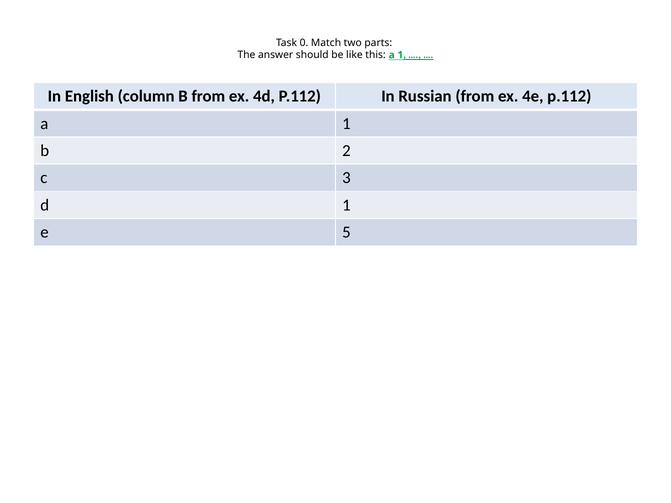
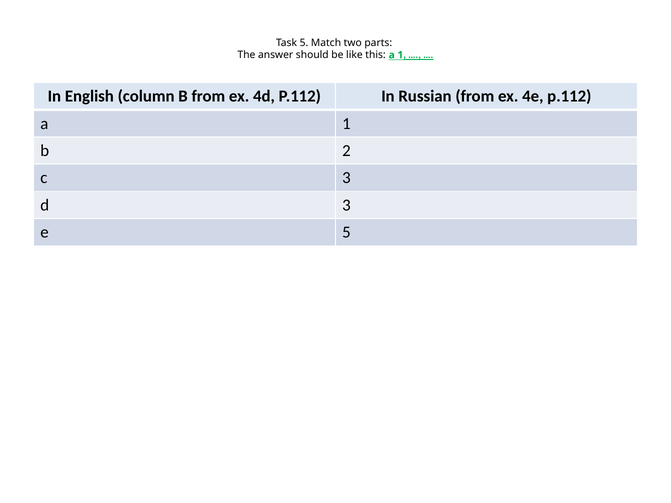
Task 0: 0 -> 5
d 1: 1 -> 3
